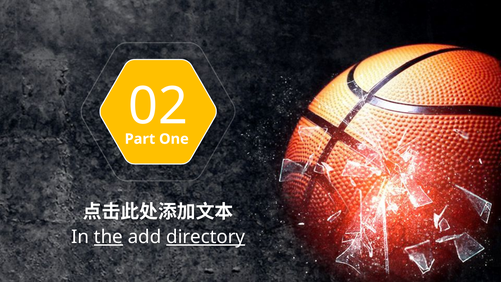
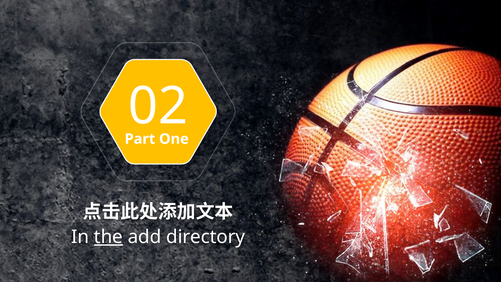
directory underline: present -> none
